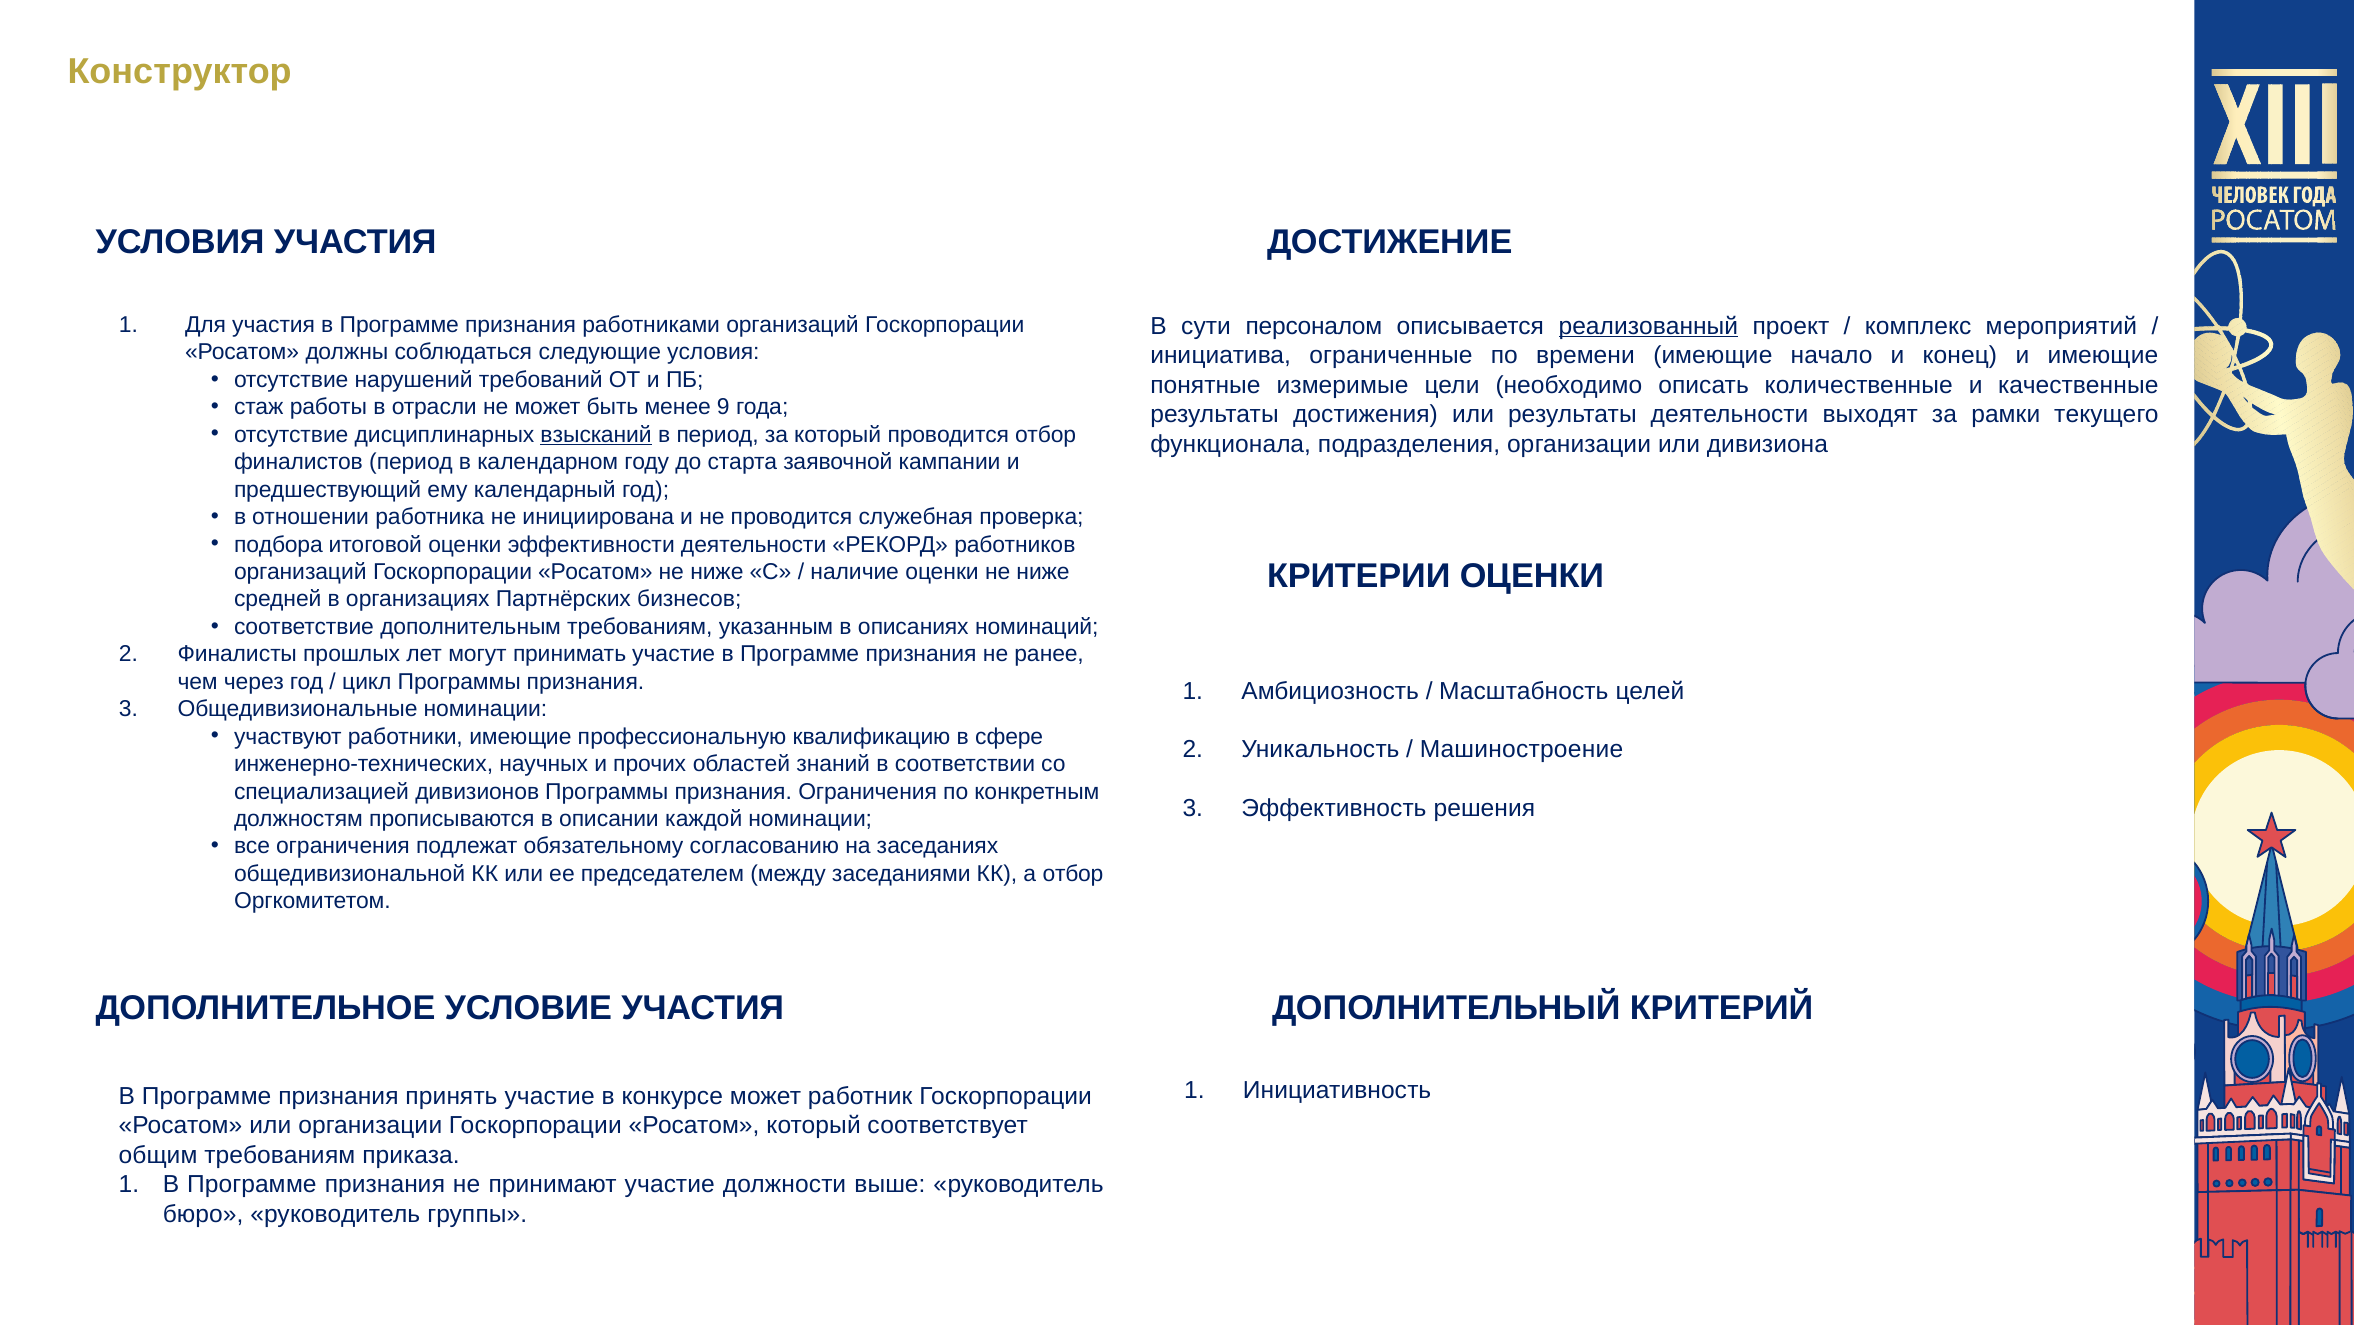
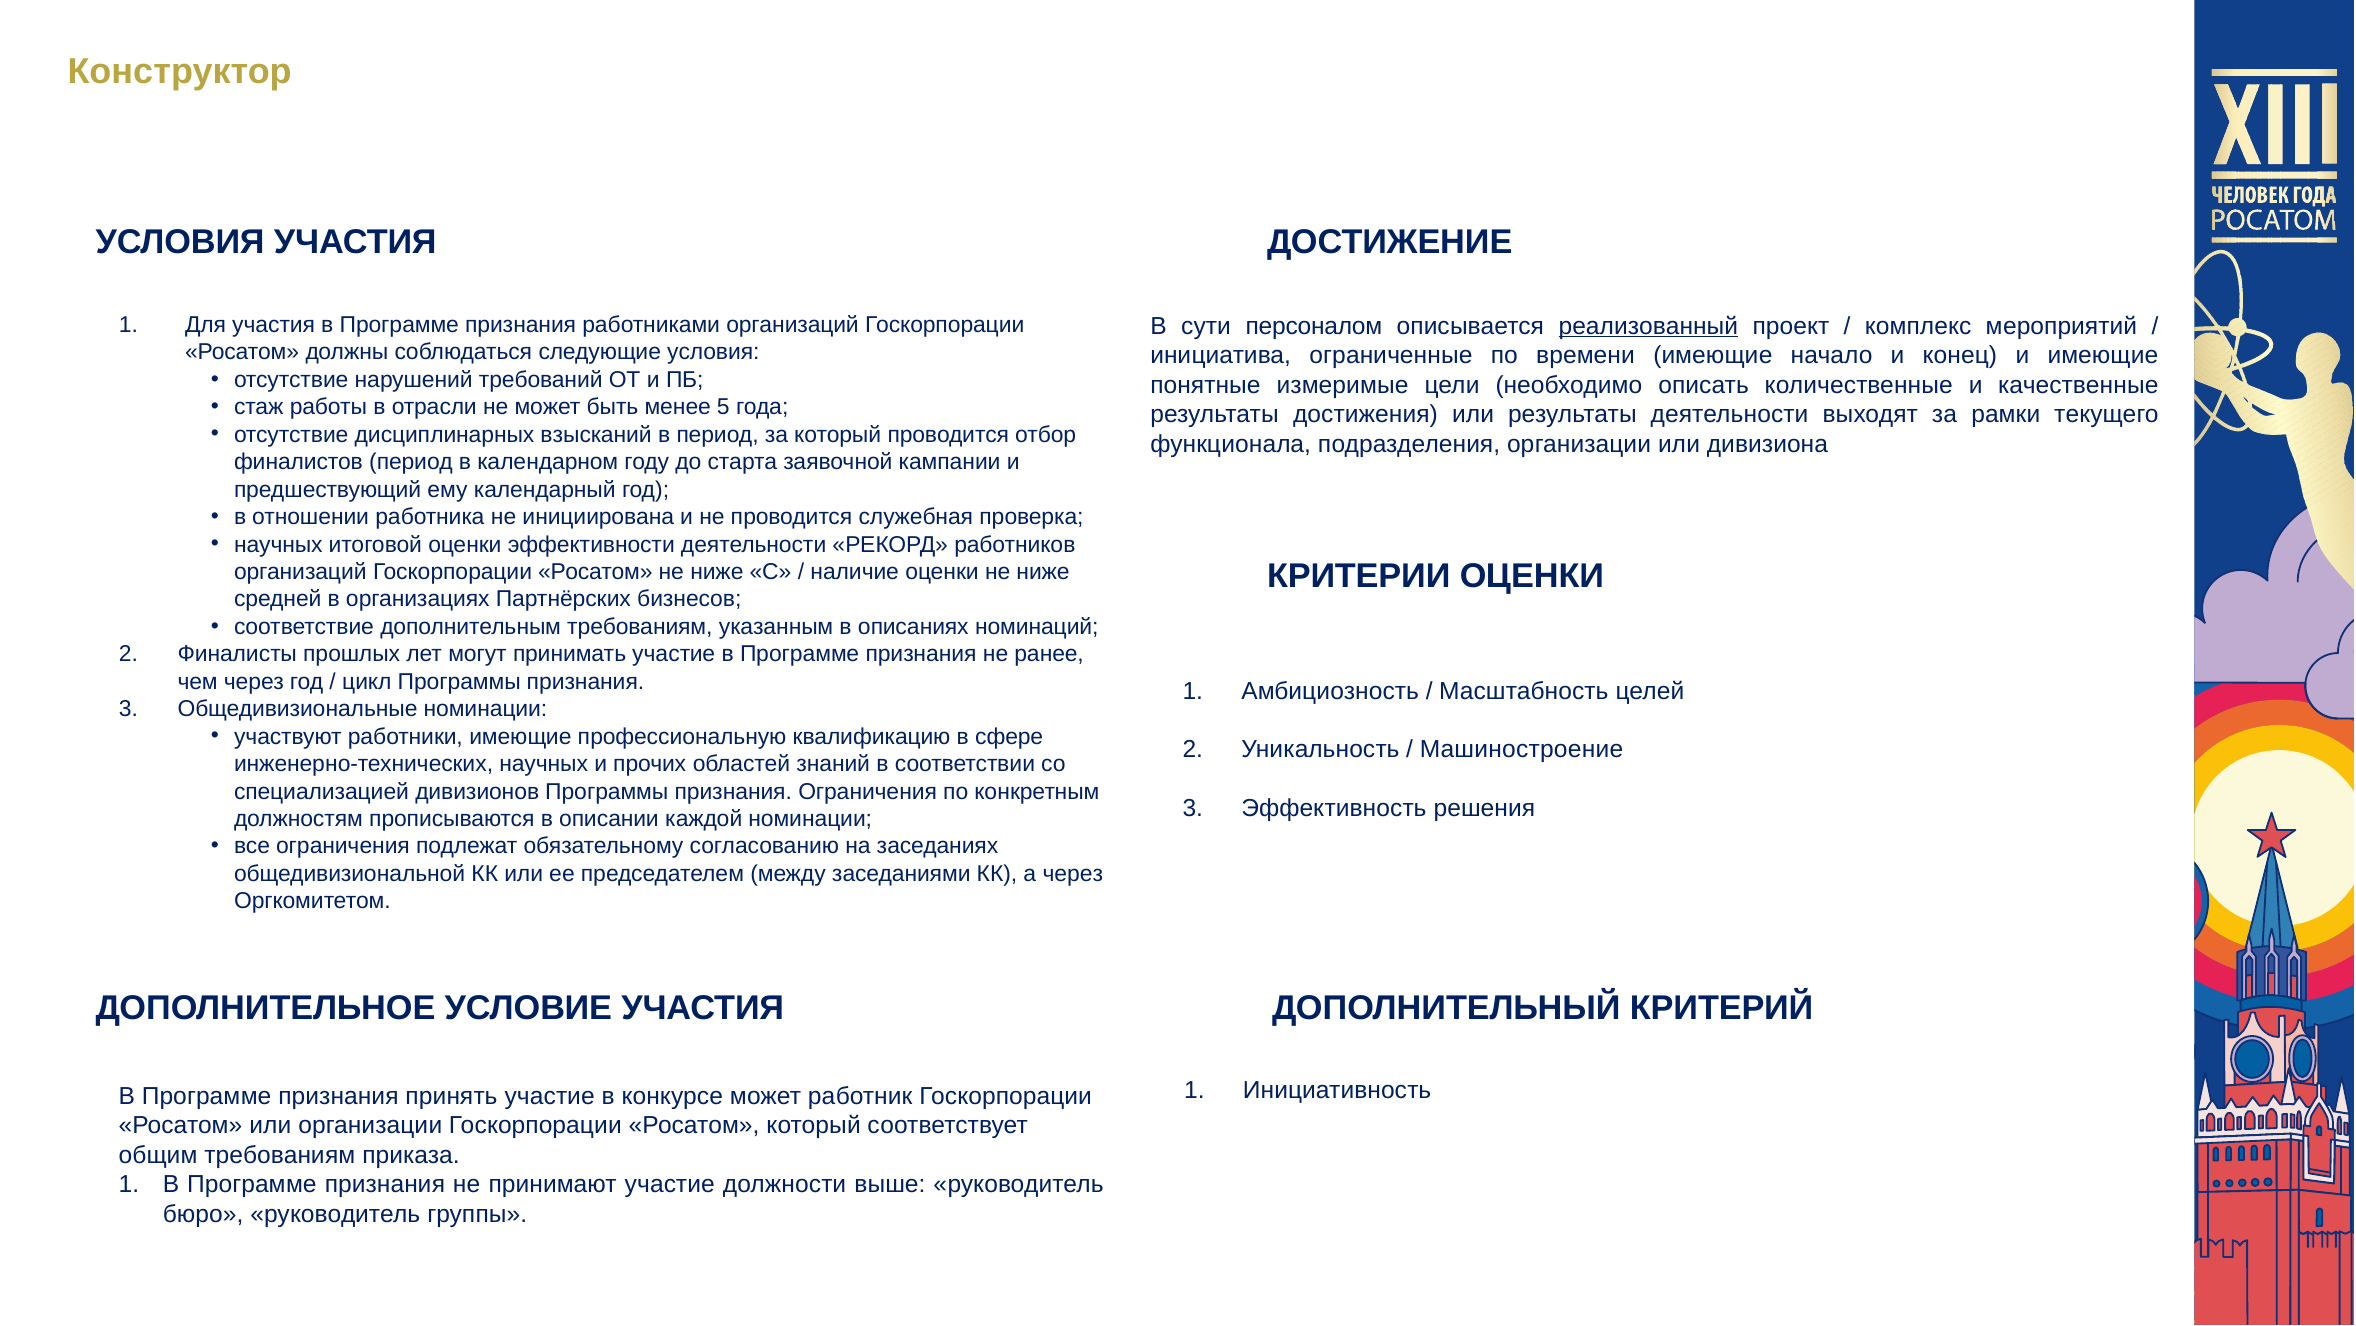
9: 9 -> 5
взысканий underline: present -> none
подбора at (278, 544): подбора -> научных
а отбор: отбор -> через
